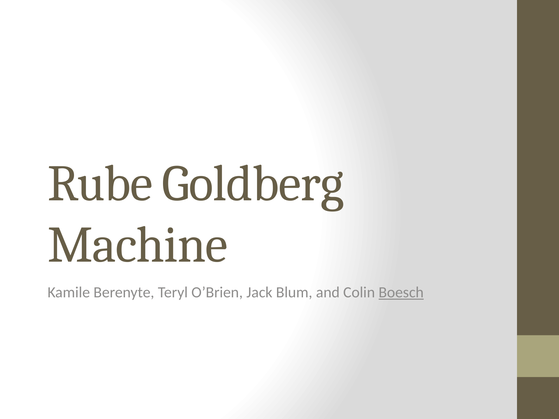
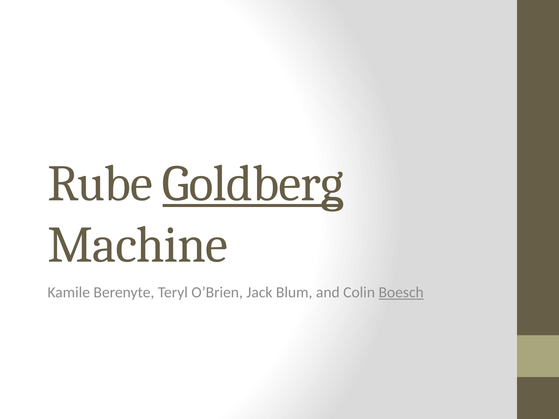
Goldberg underline: none -> present
